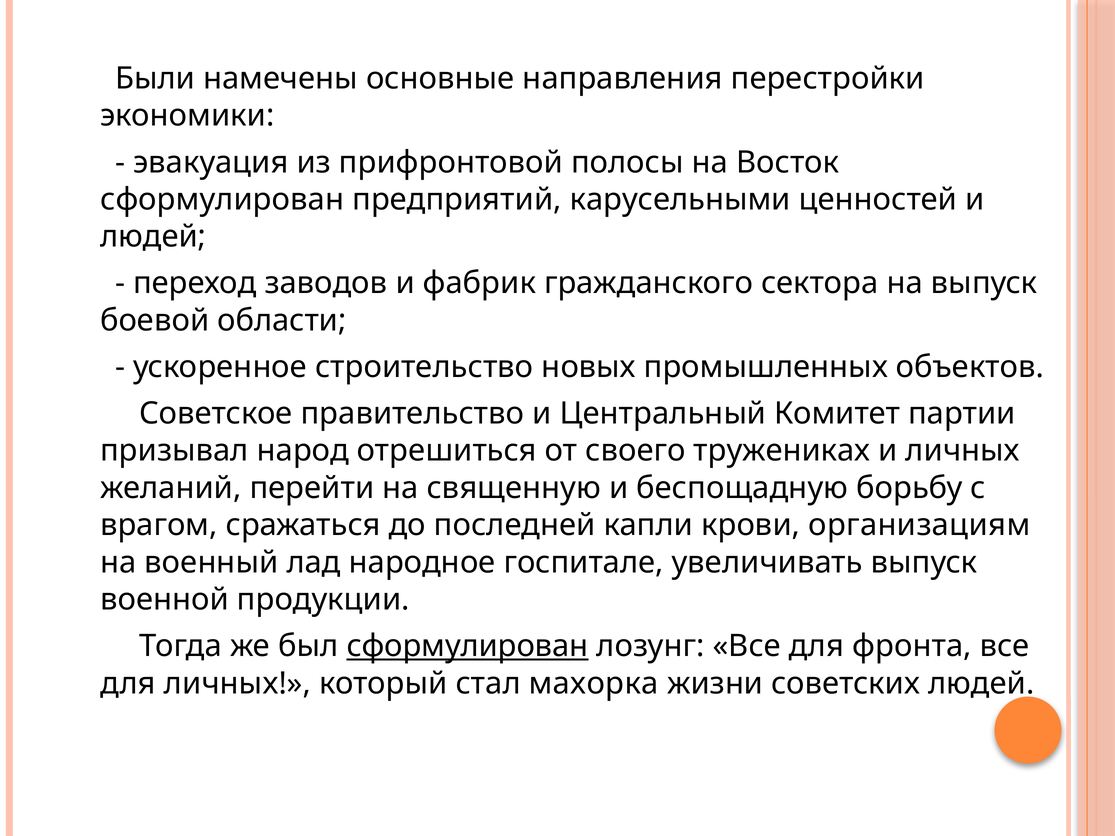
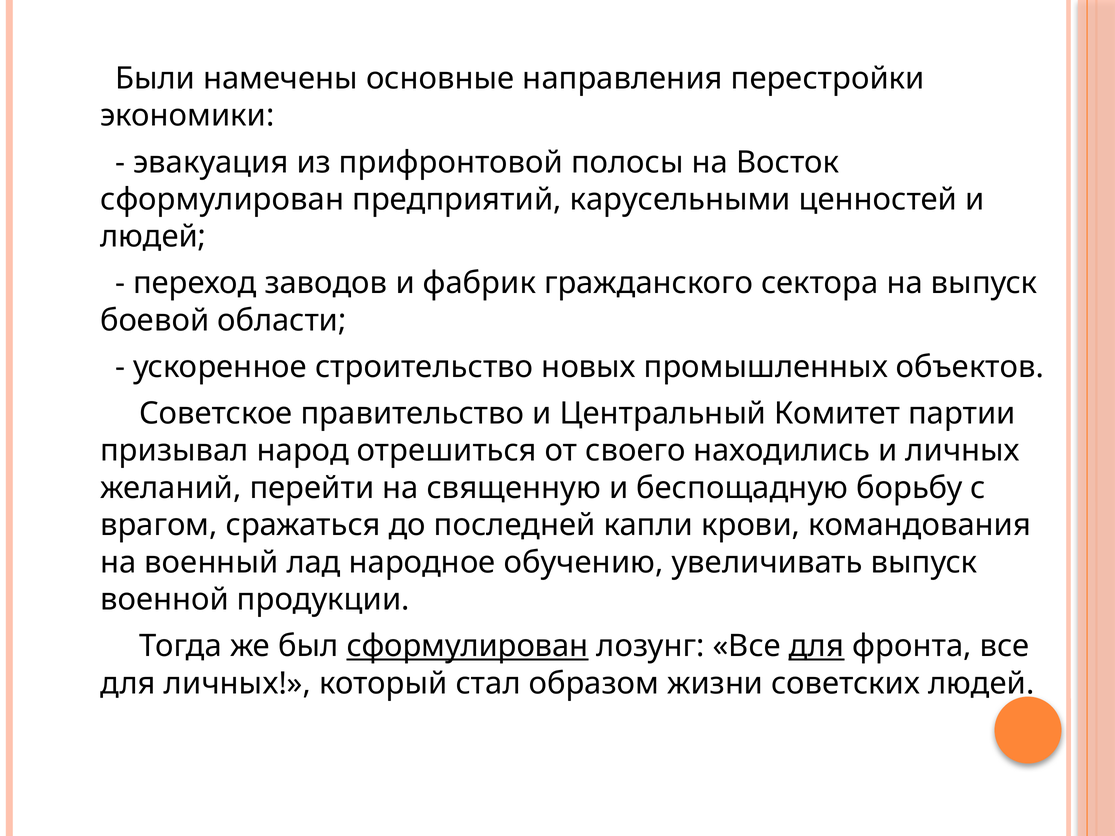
тружениках: тружениках -> находились
организациям: организациям -> командования
госпитале: госпитале -> обучению
для at (816, 646) underline: none -> present
махорка: махорка -> образом
